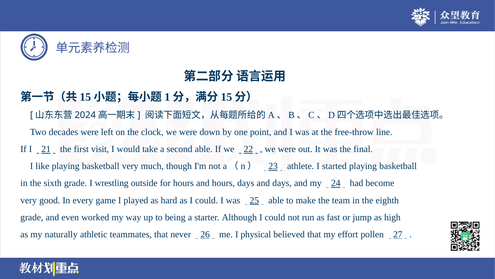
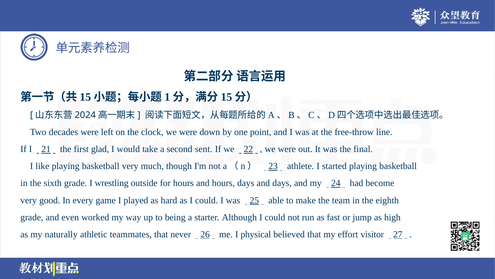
visit: visit -> glad
second able: able -> sent
pollen: pollen -> visitor
